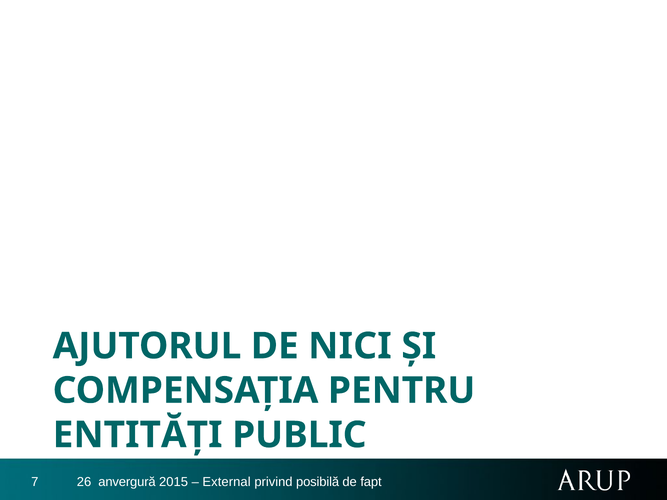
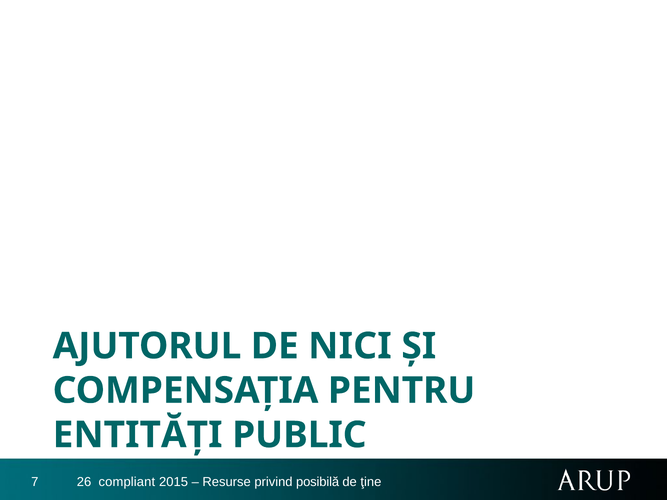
anvergură: anvergură -> compliant
External: External -> Resurse
fapt: fapt -> ţine
